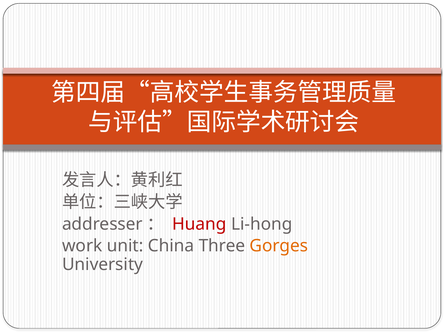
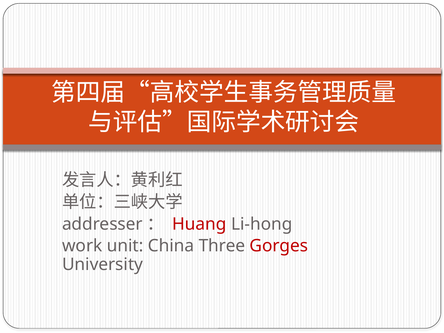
Gorges colour: orange -> red
